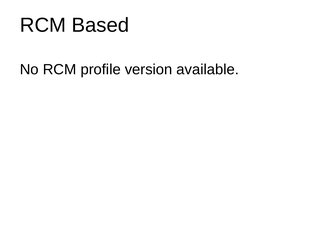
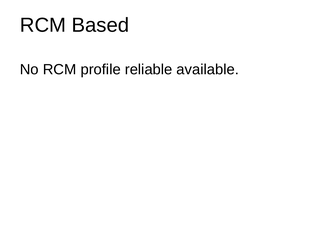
version: version -> reliable
